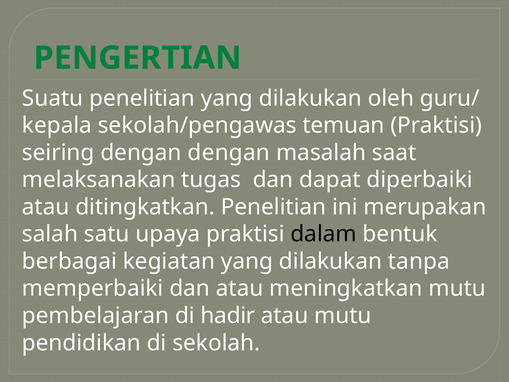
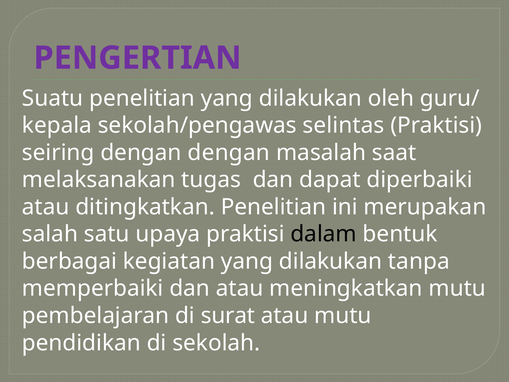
PENGERTIAN colour: green -> purple
temuan: temuan -> selintas
hadir: hadir -> surat
